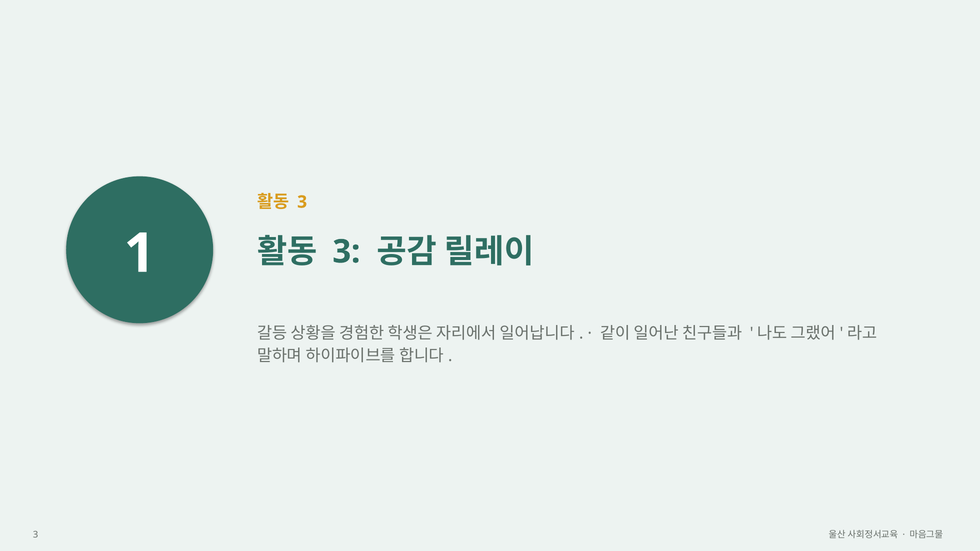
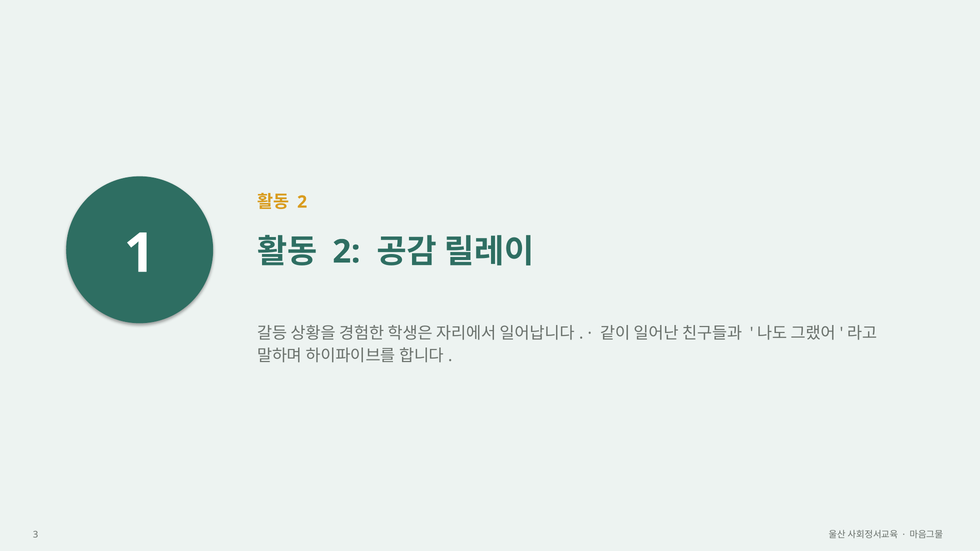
3 at (302, 202): 3 -> 2
3 at (346, 252): 3 -> 2
